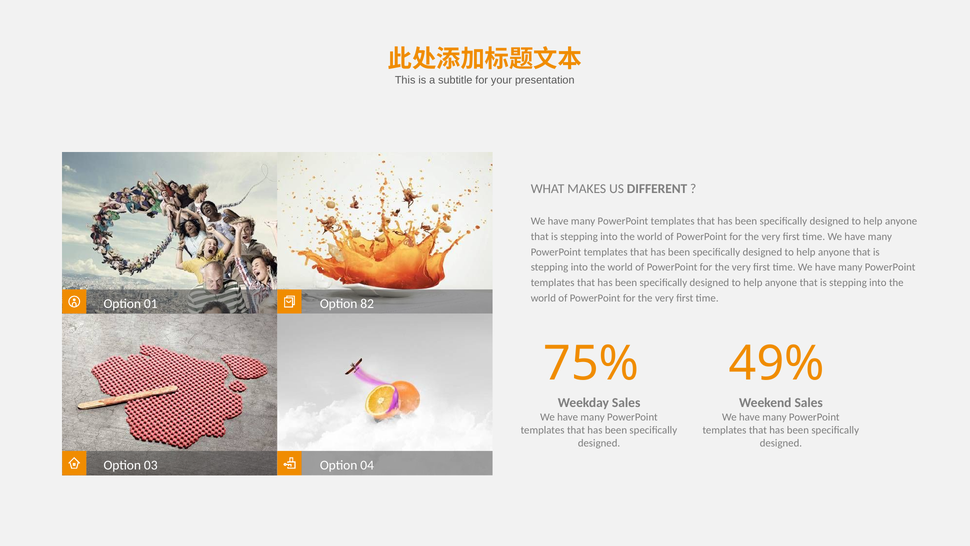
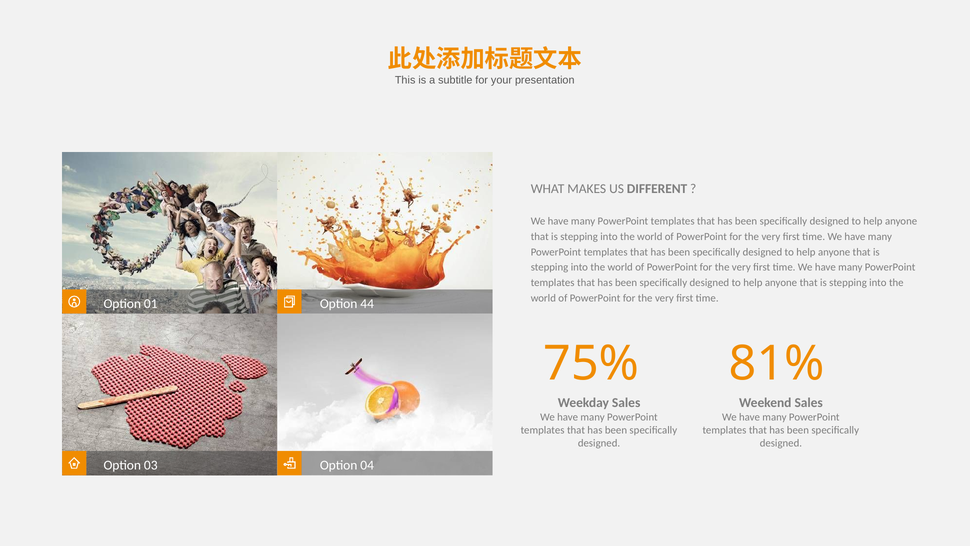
82: 82 -> 44
49%: 49% -> 81%
